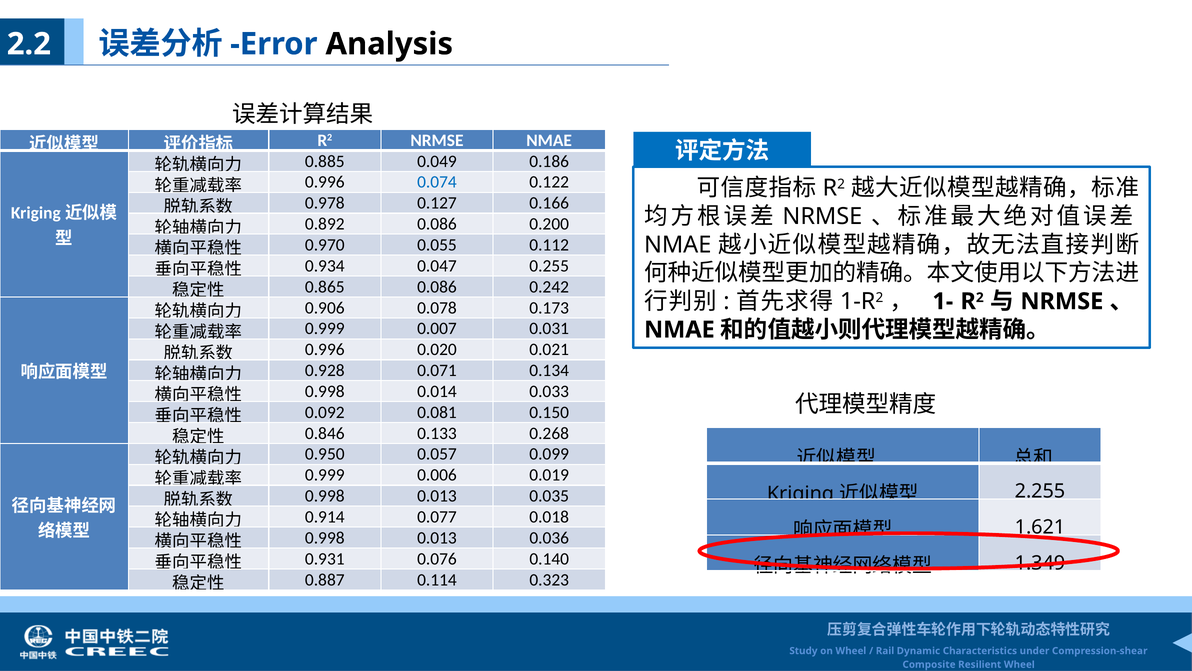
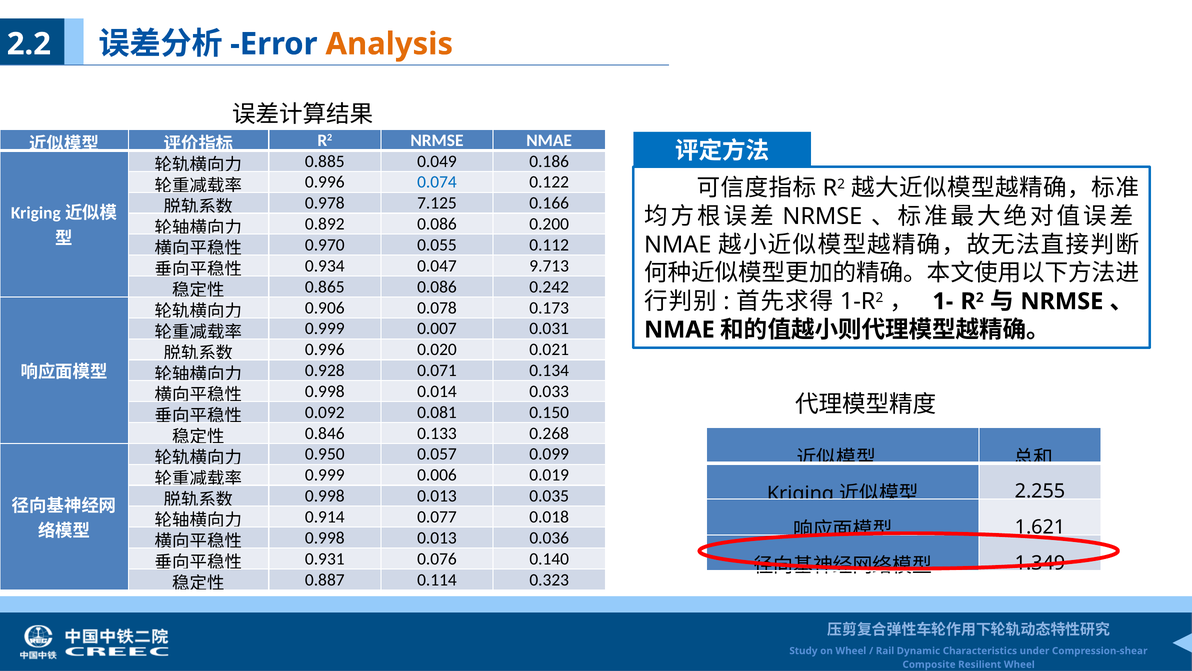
Analysis colour: black -> orange
0.127: 0.127 -> 7.125
0.255: 0.255 -> 9.713
